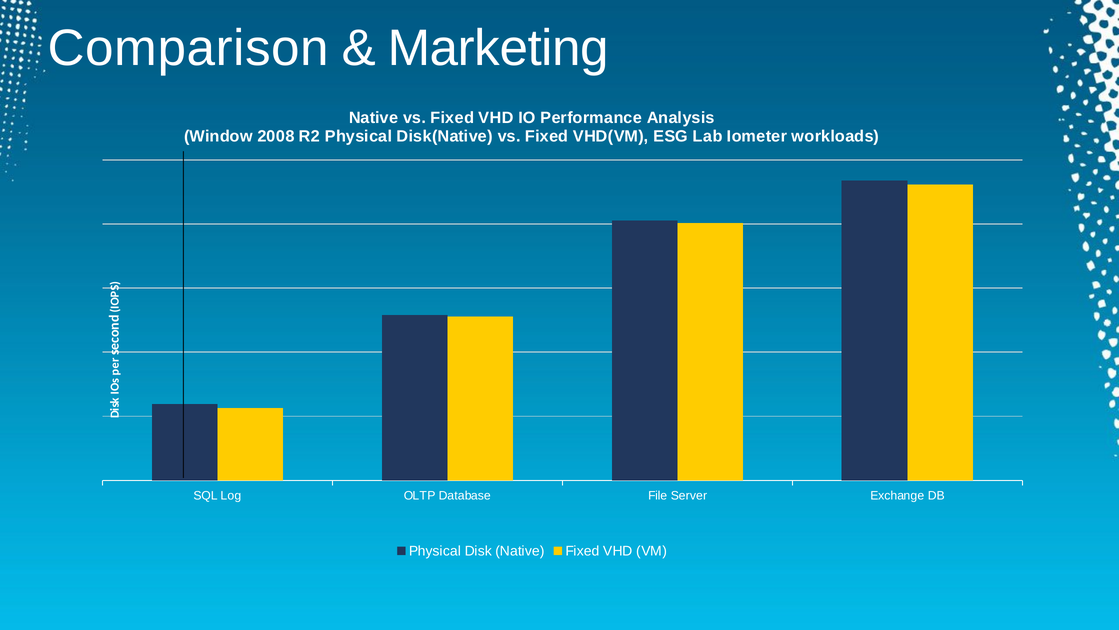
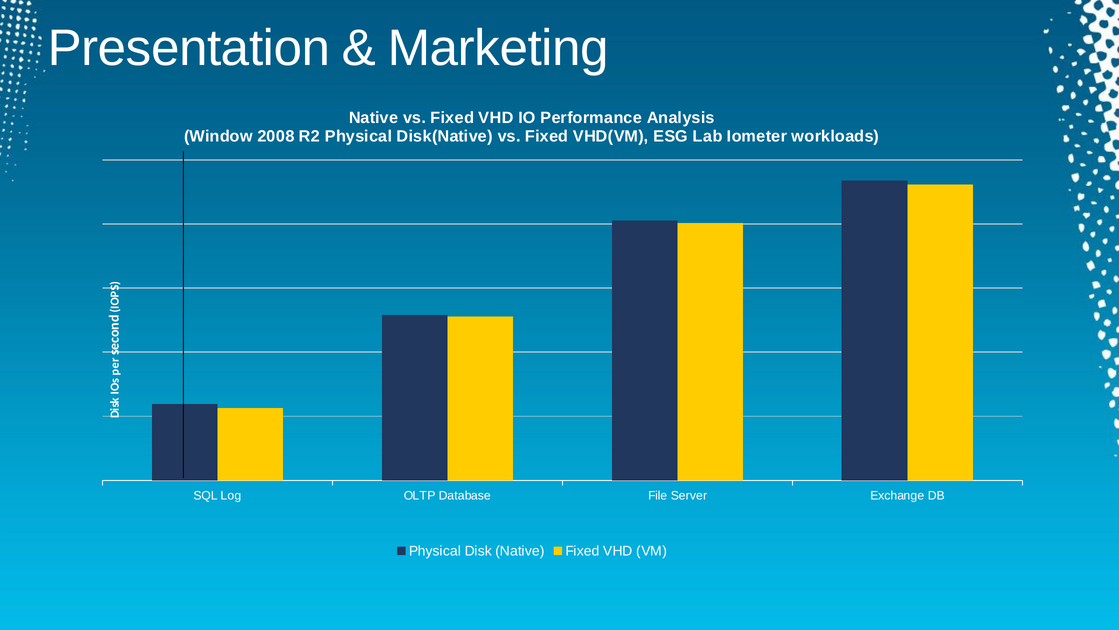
Comparison: Comparison -> Presentation
